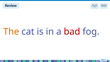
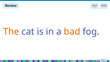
bad colour: red -> orange
